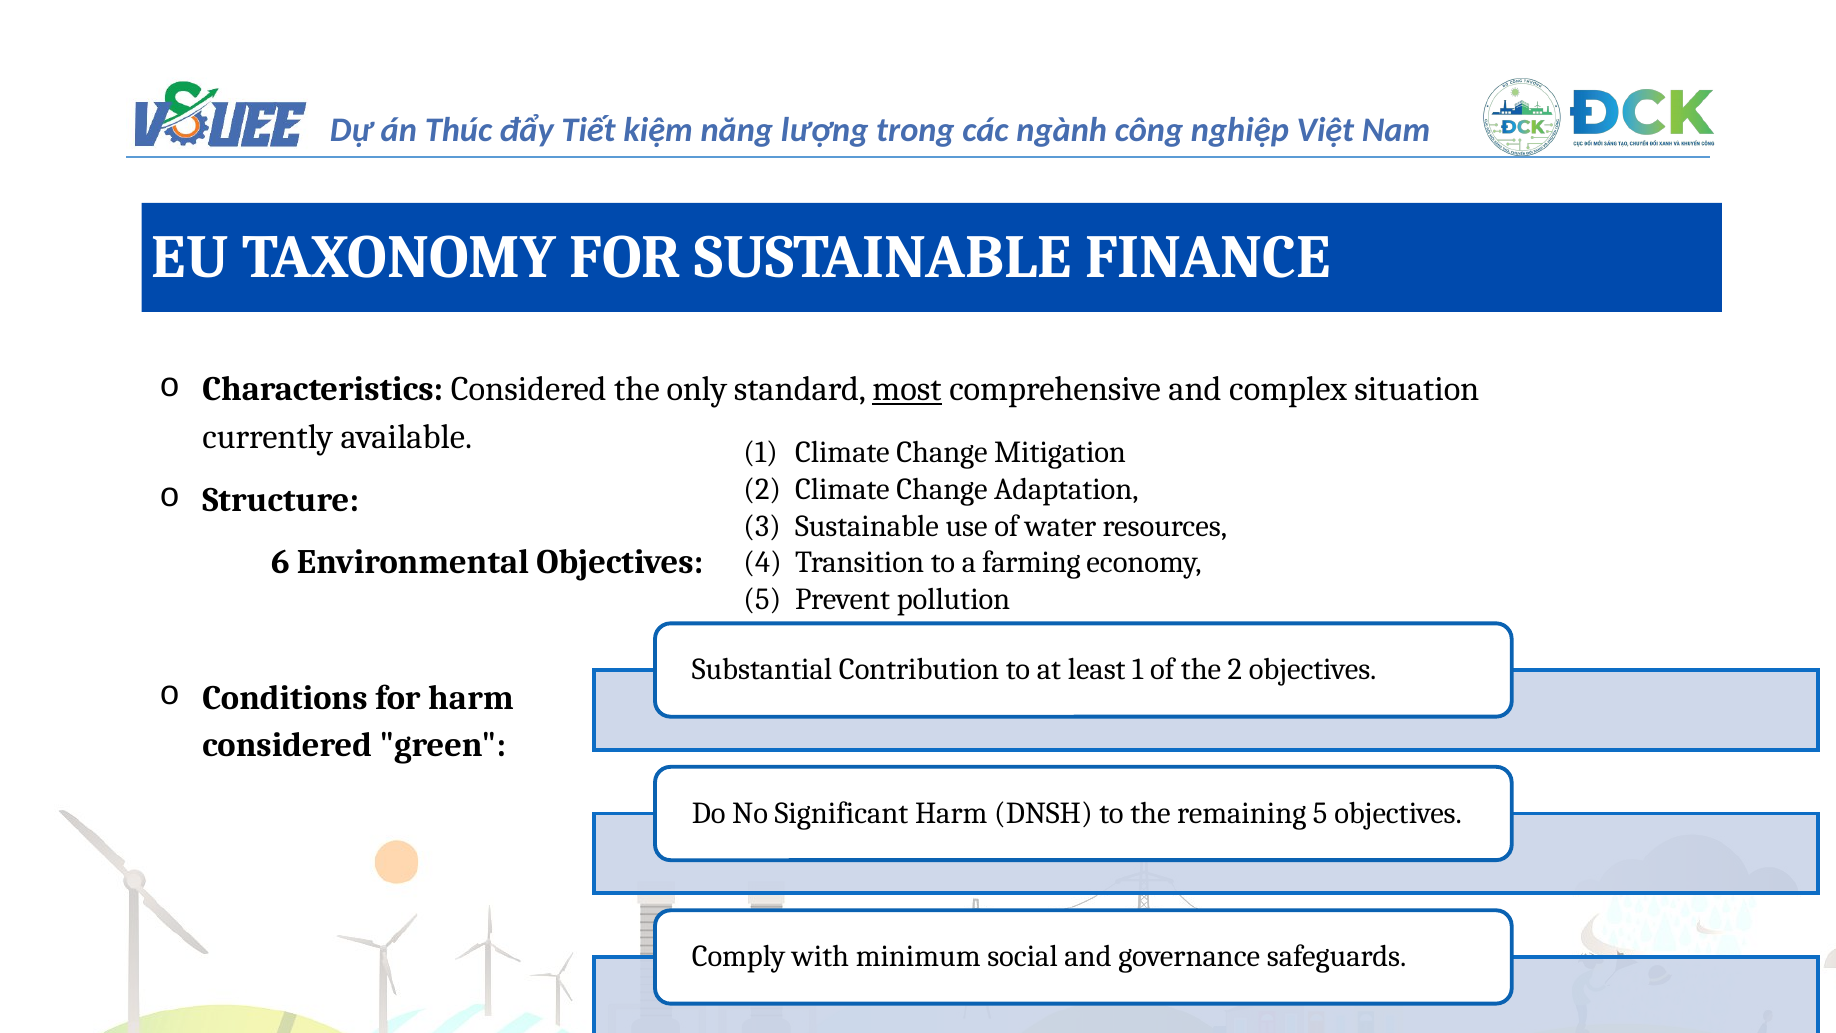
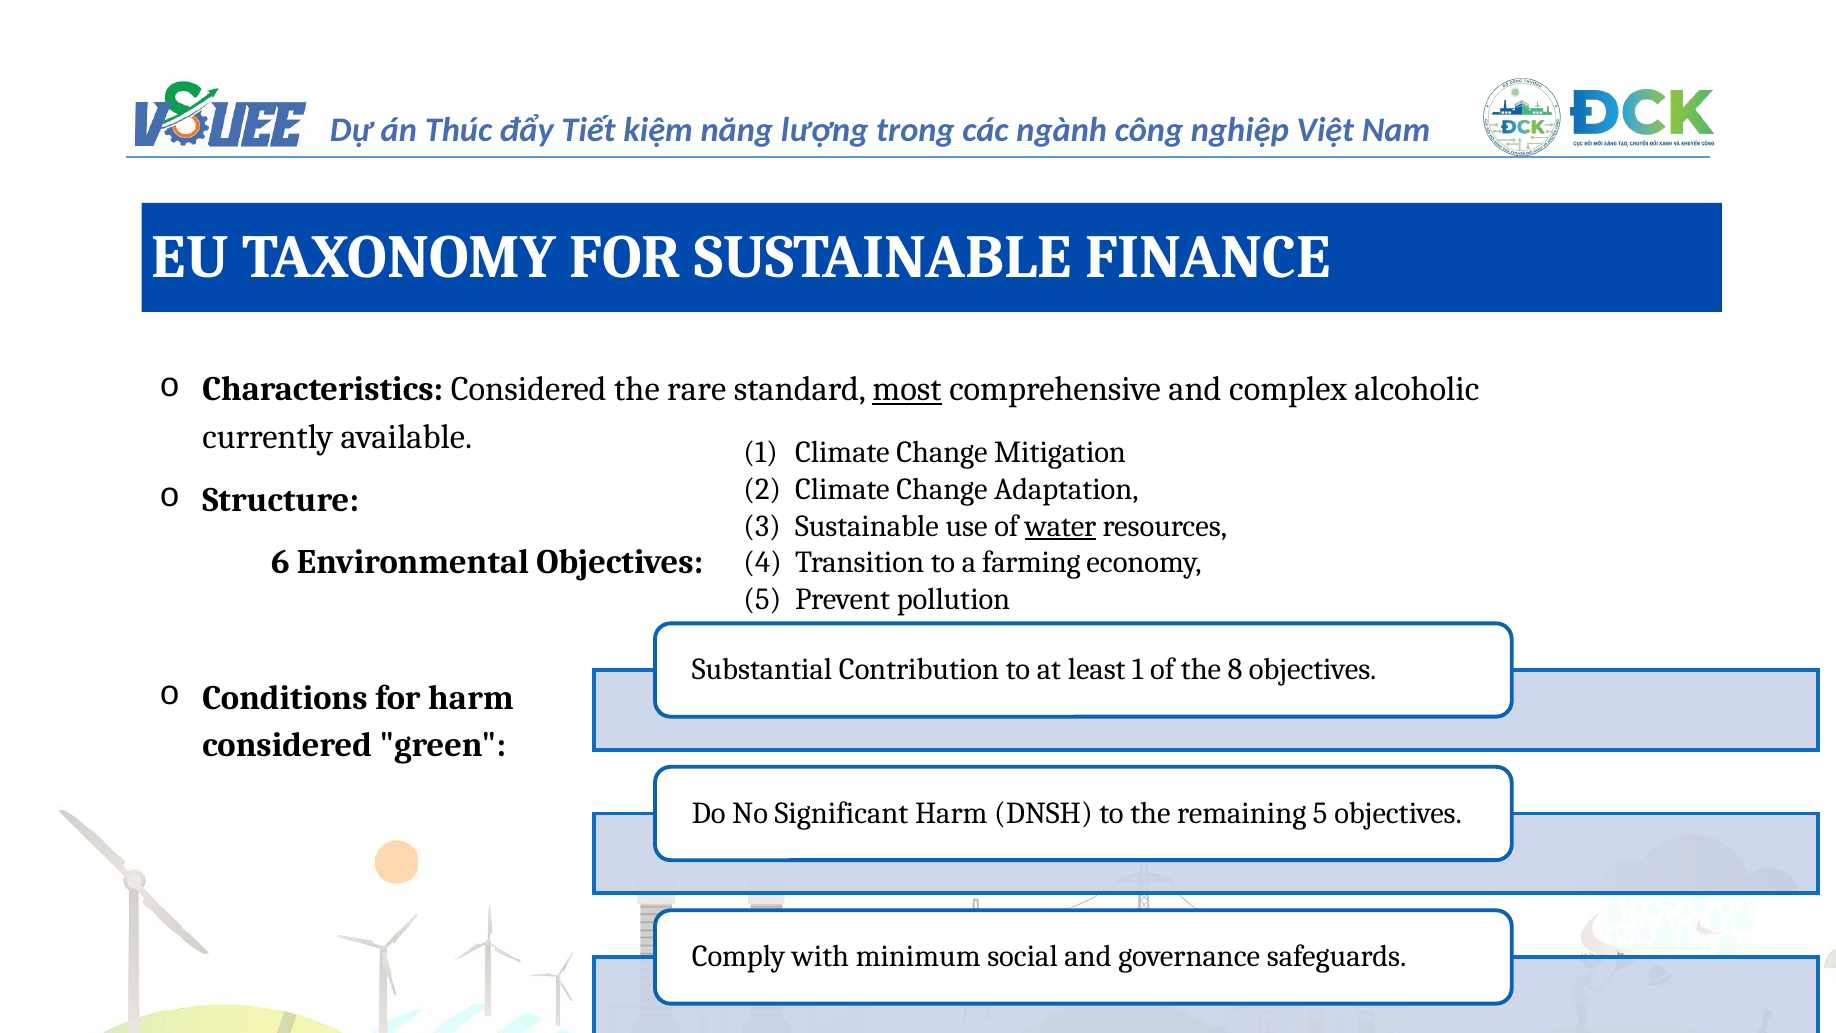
only: only -> rare
situation: situation -> alcoholic
water underline: none -> present
the 2: 2 -> 8
